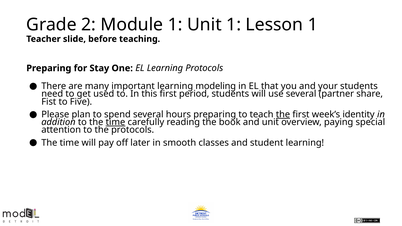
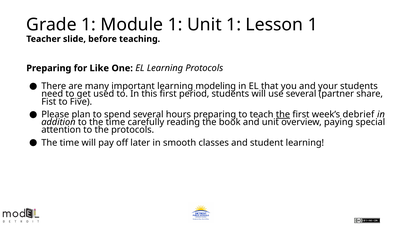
Grade 2: 2 -> 1
Stay: Stay -> Like
identity: identity -> debrief
time at (115, 122) underline: present -> none
